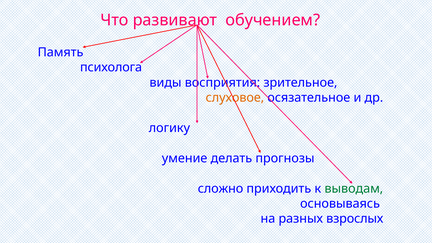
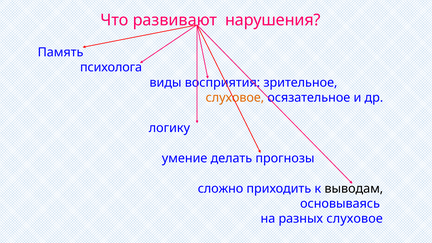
обучением: обучением -> нарушения
выводам colour: green -> black
разных взрослых: взрослых -> слуховое
